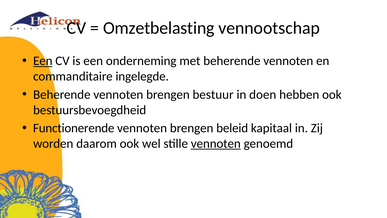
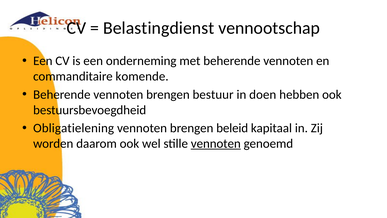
Omzetbelasting: Omzetbelasting -> Belastingdienst
Een at (43, 61) underline: present -> none
ingelegde: ingelegde -> komende
Functionerende: Functionerende -> Obligatielening
